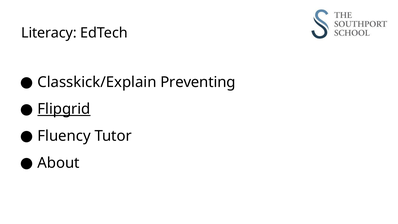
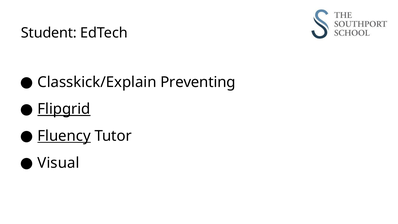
Literacy: Literacy -> Student
Fluency underline: none -> present
About: About -> Visual
